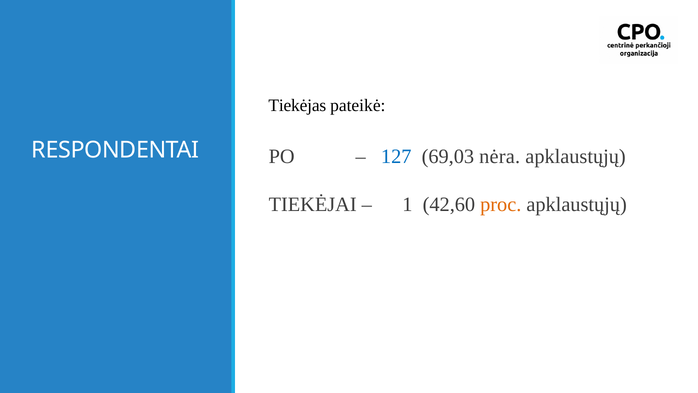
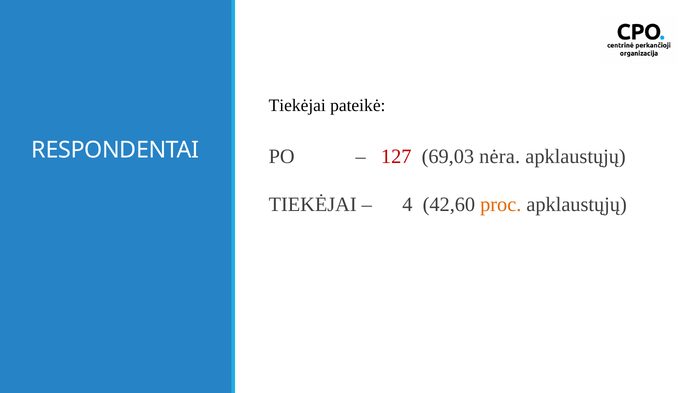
Tiekėjas at (297, 105): Tiekėjas -> Tiekėjai
127 colour: blue -> red
1: 1 -> 4
